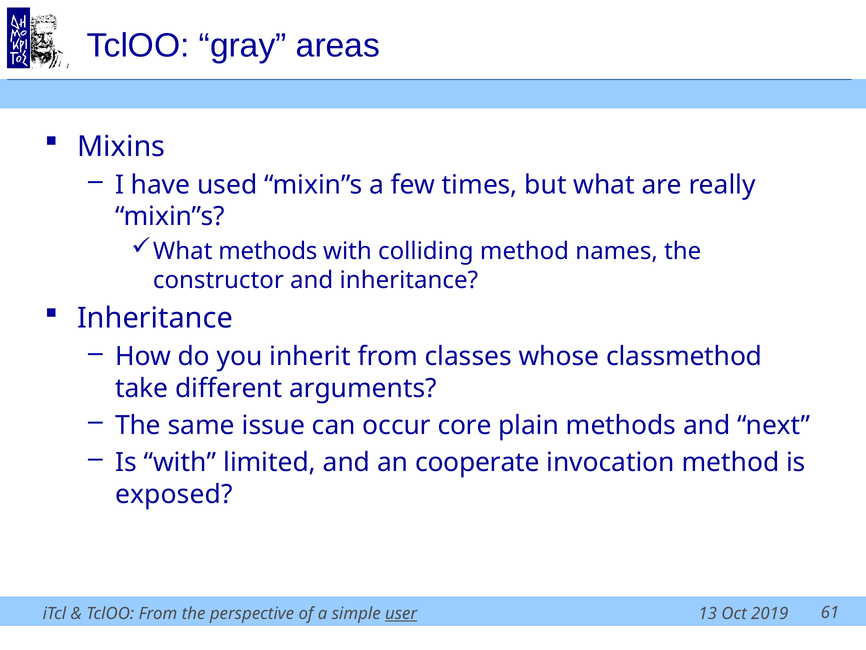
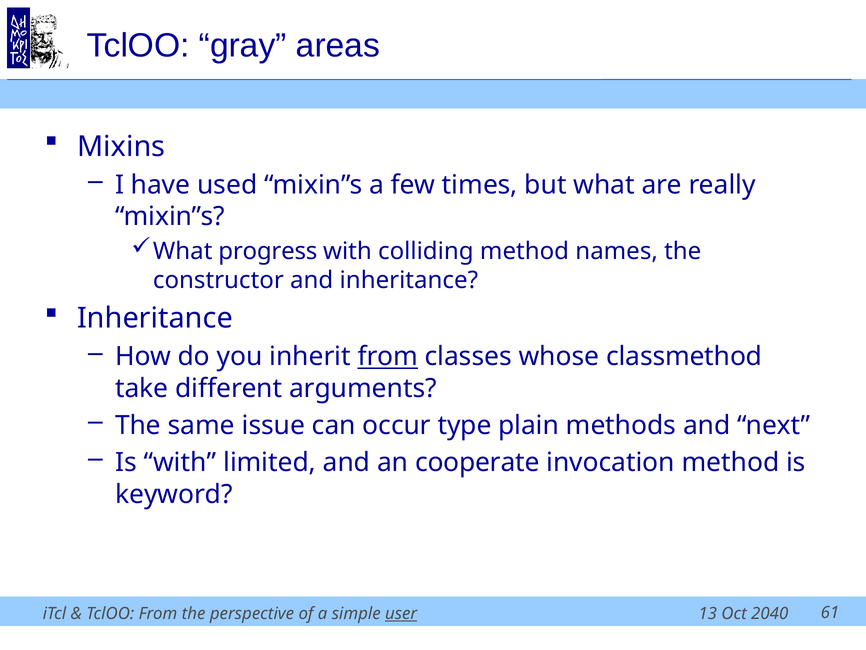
What methods: methods -> progress
from at (388, 356) underline: none -> present
core: core -> type
exposed: exposed -> keyword
2019: 2019 -> 2040
